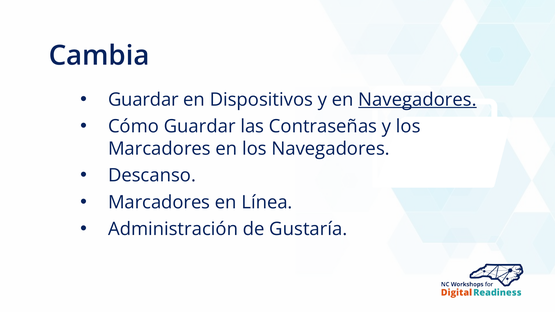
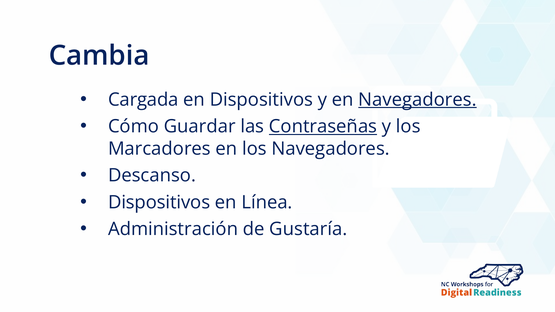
Guardar at (143, 100): Guardar -> Cargada
Contraseñas underline: none -> present
Marcadores at (159, 202): Marcadores -> Dispositivos
